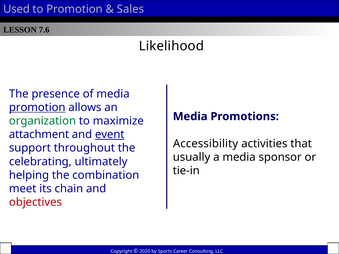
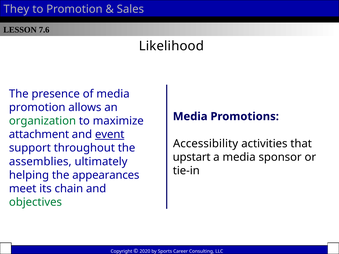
Used: Used -> They
promotion at (37, 107) underline: present -> none
usually: usually -> upstart
celebrating: celebrating -> assemblies
combination: combination -> appearances
objectives colour: red -> green
